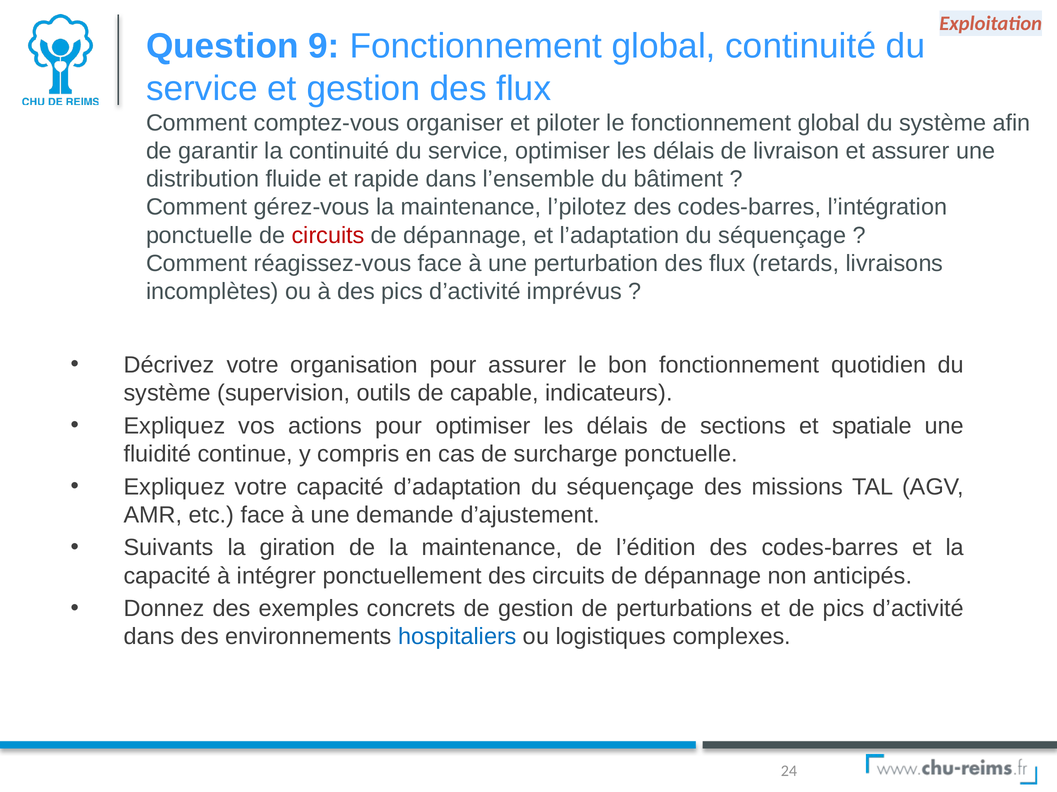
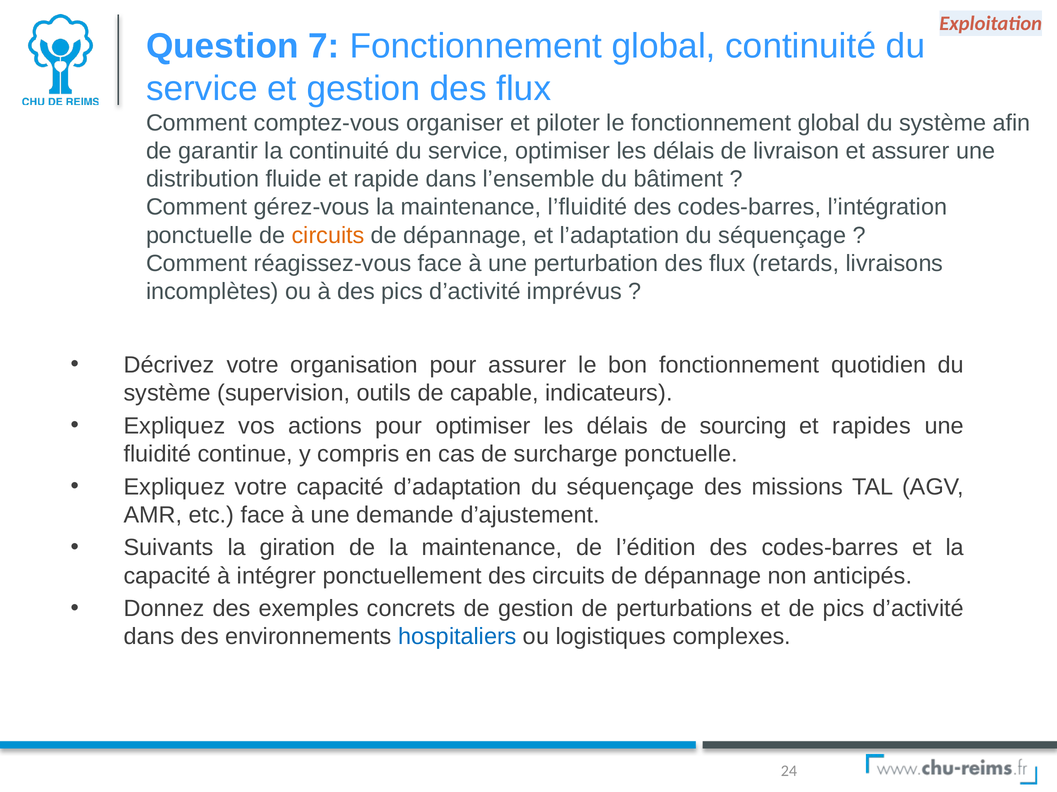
9: 9 -> 7
l’pilotez: l’pilotez -> l’fluidité
circuits at (328, 236) colour: red -> orange
sections: sections -> sourcing
spatiale: spatiale -> rapides
